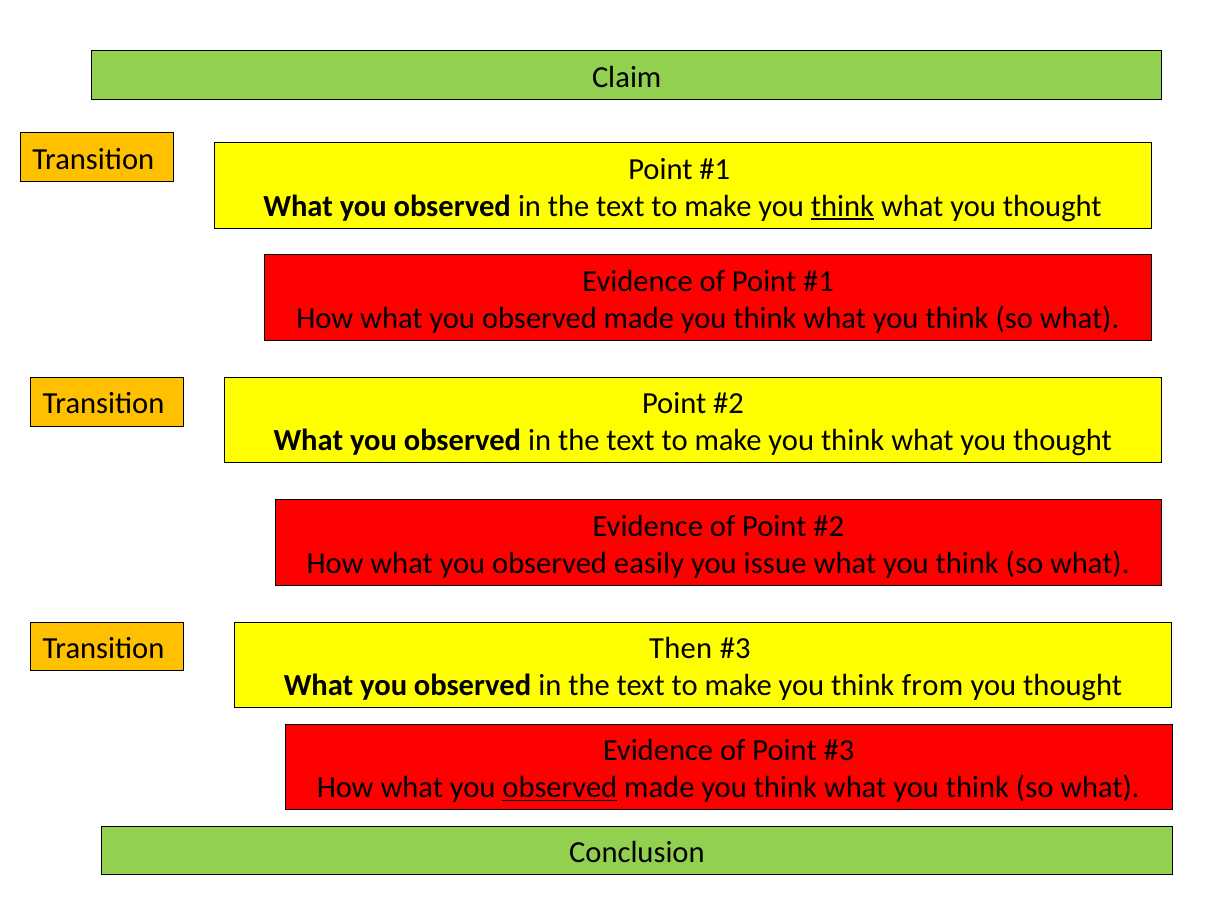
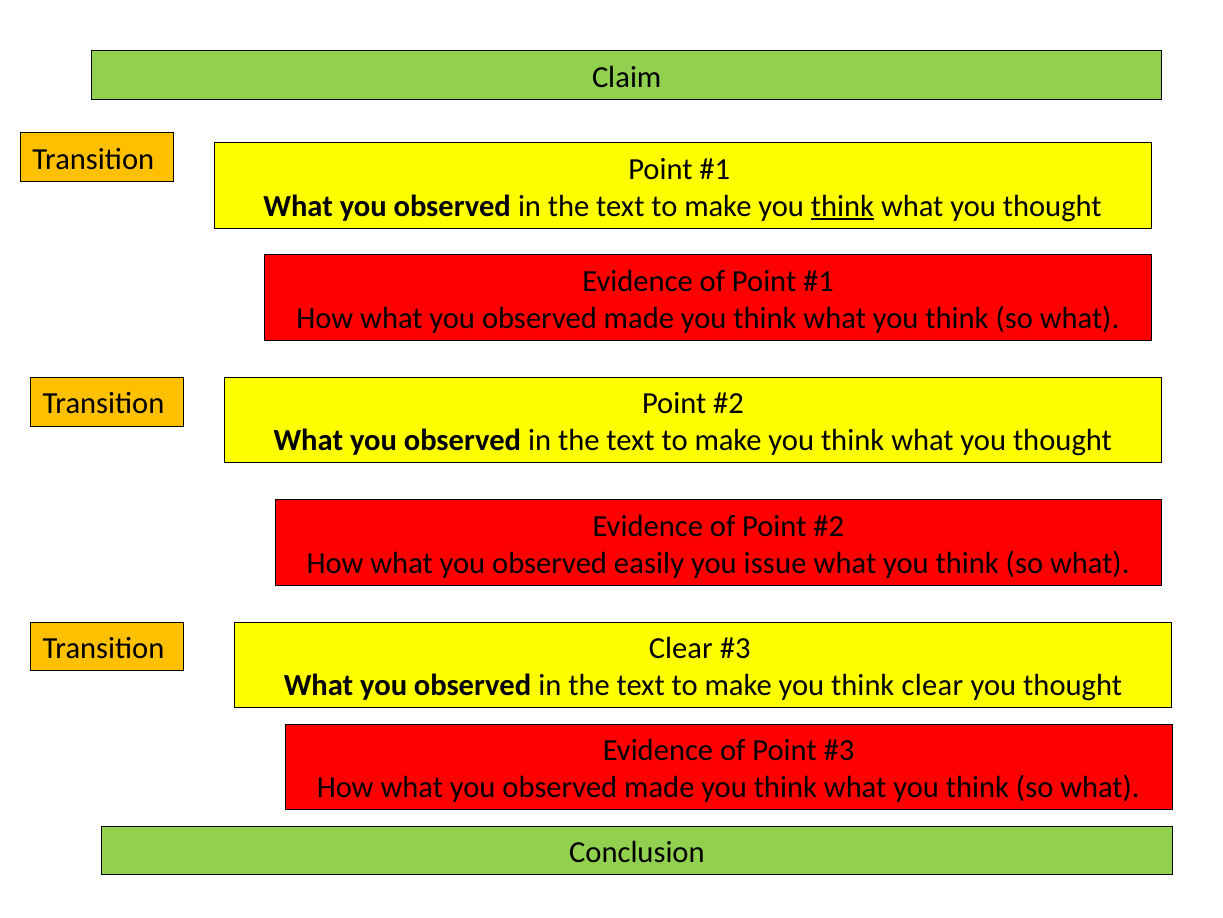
Then at (681, 648): Then -> Clear
think from: from -> clear
observed at (560, 787) underline: present -> none
